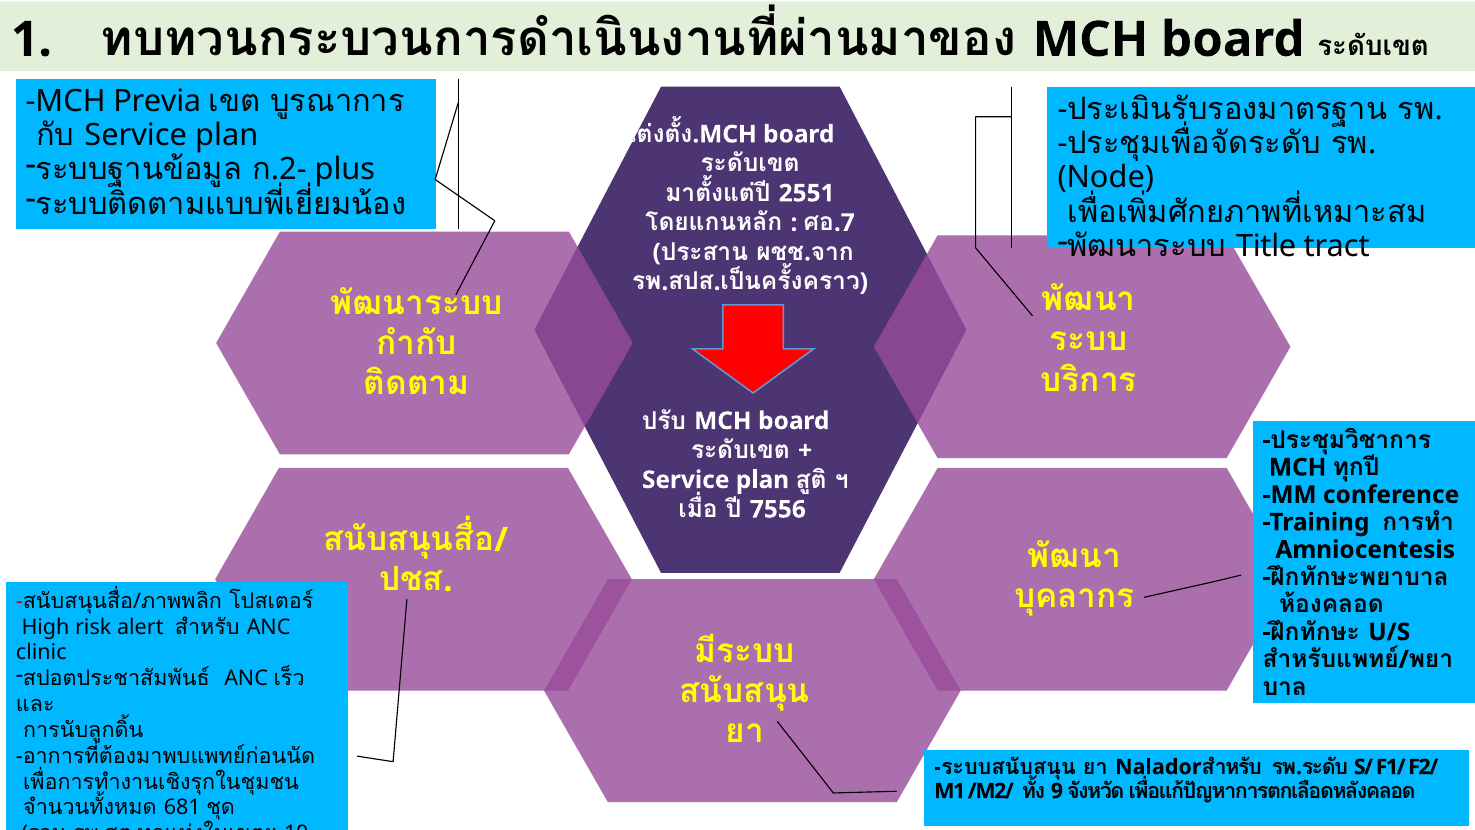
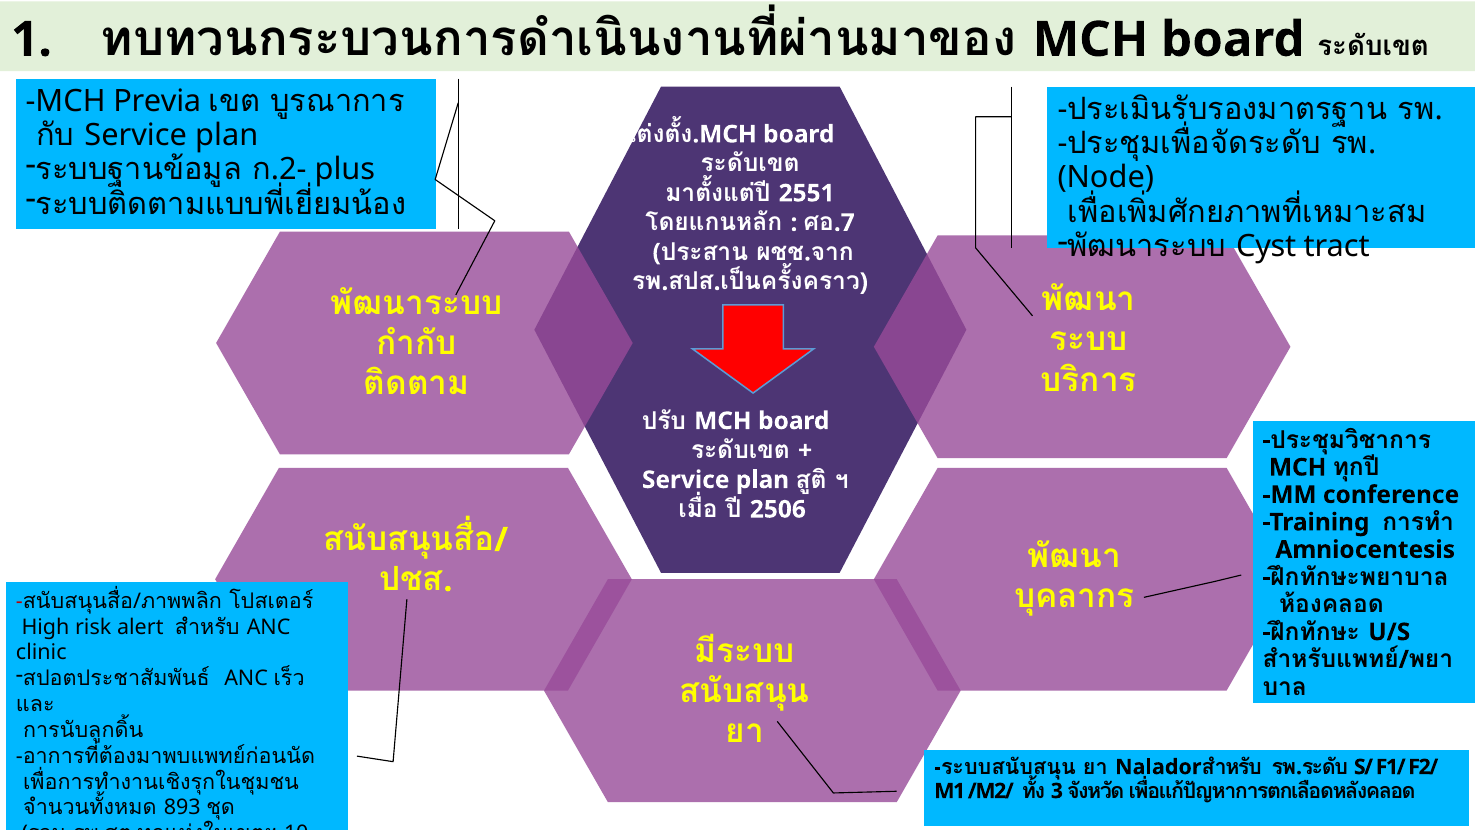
Title at (1266, 246): Title -> Cyst
7556: 7556 -> 2506
9: 9 -> 3
681: 681 -> 893
